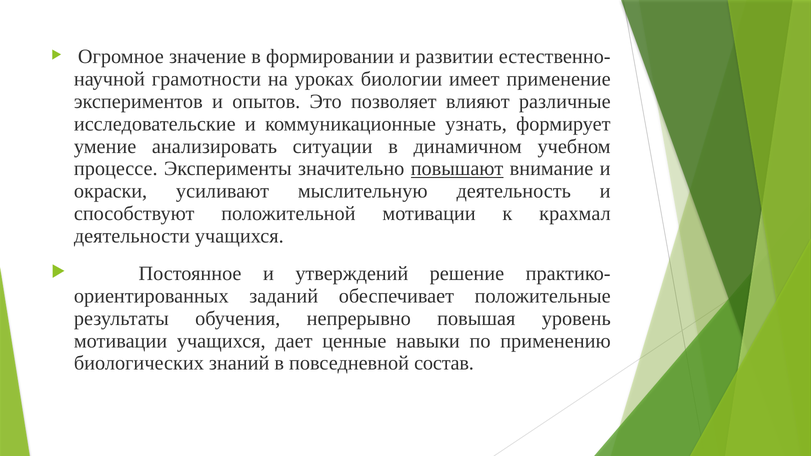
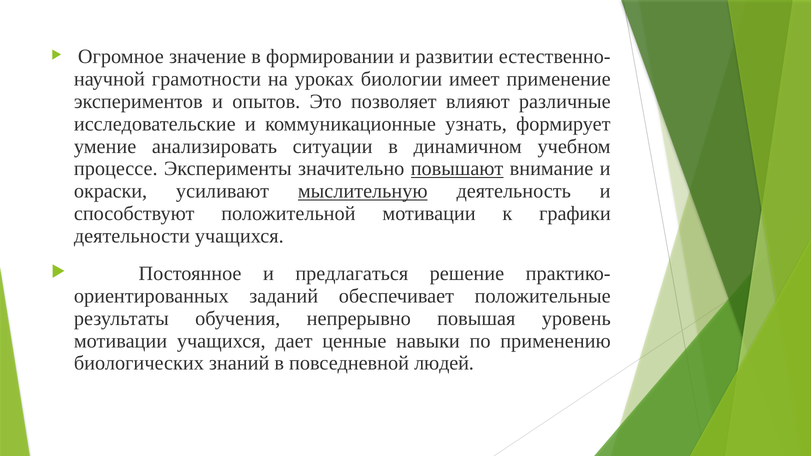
мыслительную underline: none -> present
крахмал: крахмал -> графики
утверждений: утверждений -> предлагаться
состав: состав -> людей
